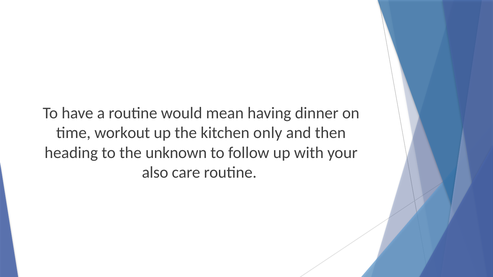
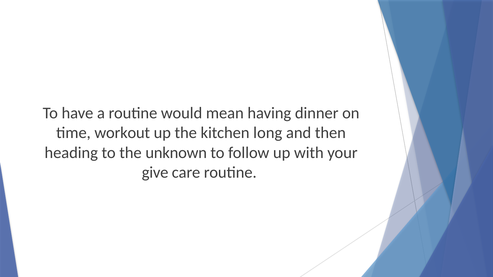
only: only -> long
also: also -> give
